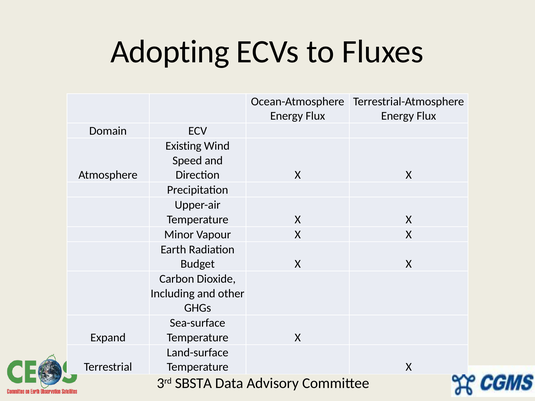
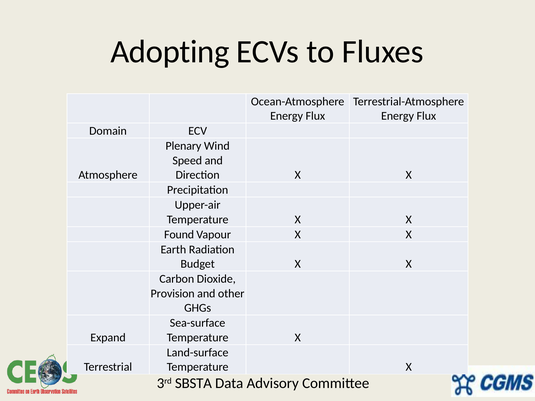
Existing: Existing -> Plenary
Minor: Minor -> Found
Including: Including -> Provision
